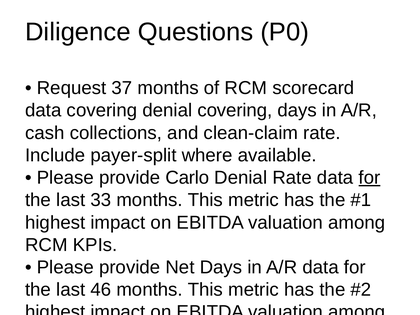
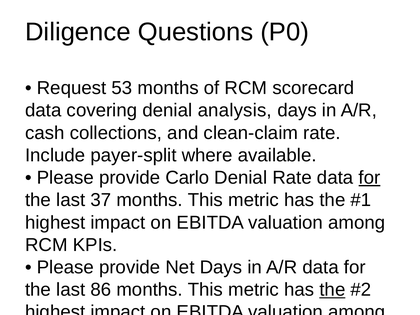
37: 37 -> 53
denial covering: covering -> analysis
33: 33 -> 37
46: 46 -> 86
the at (332, 290) underline: none -> present
